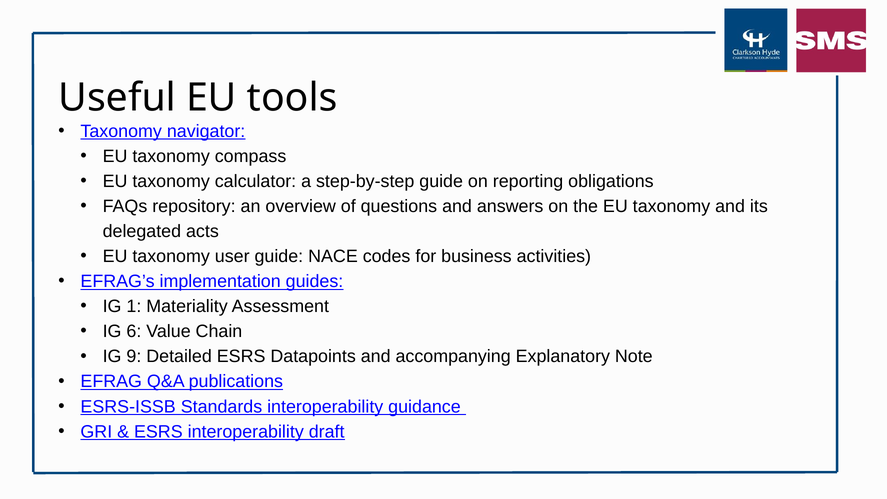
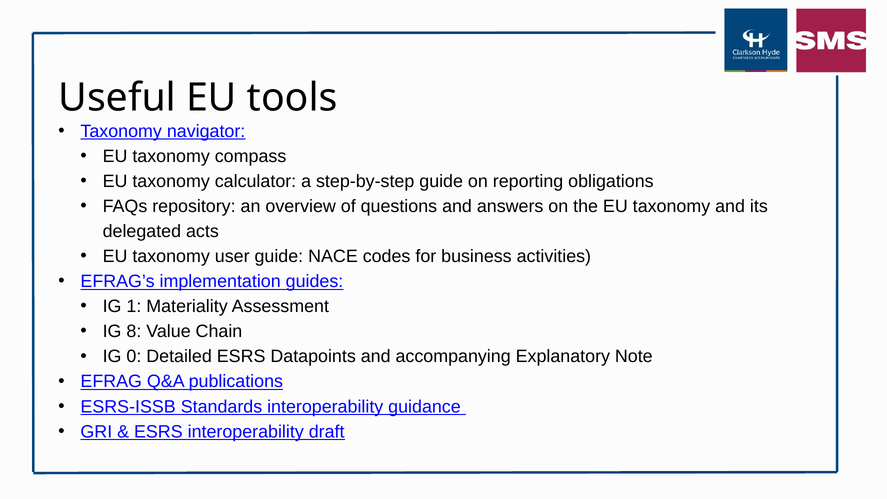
6: 6 -> 8
9: 9 -> 0
